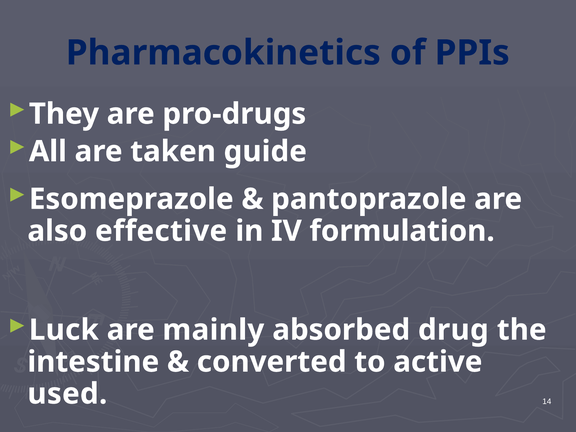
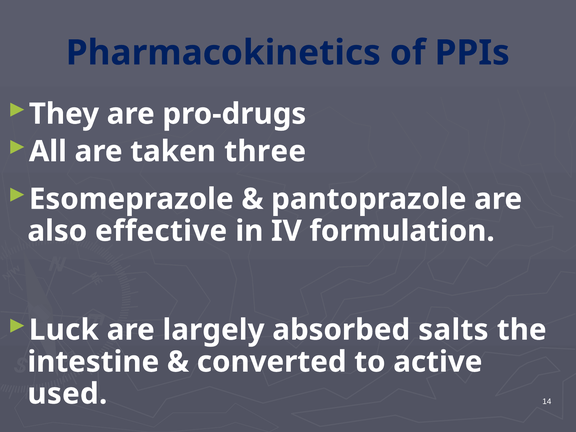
guide: guide -> three
mainly: mainly -> largely
drug: drug -> salts
